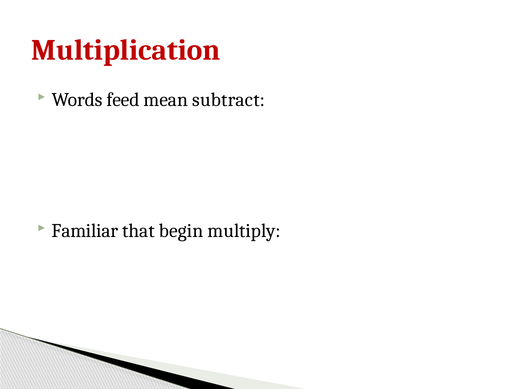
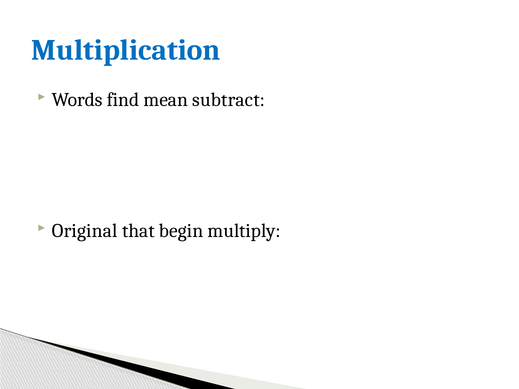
Multiplication colour: red -> blue
feed: feed -> find
Familiar: Familiar -> Original
